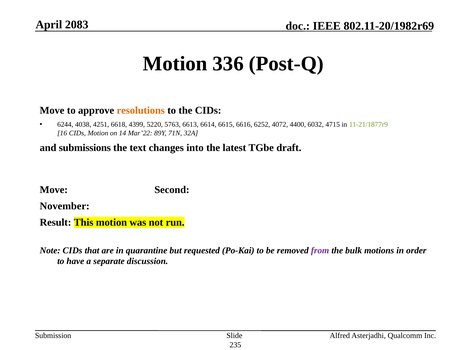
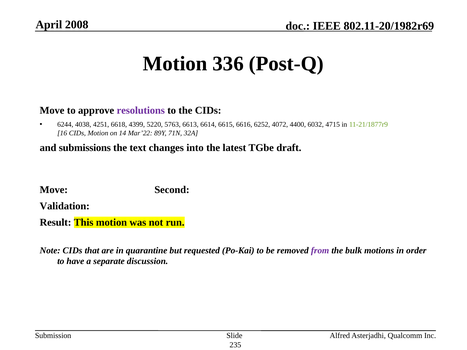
2083: 2083 -> 2008
resolutions colour: orange -> purple
November: November -> Validation
